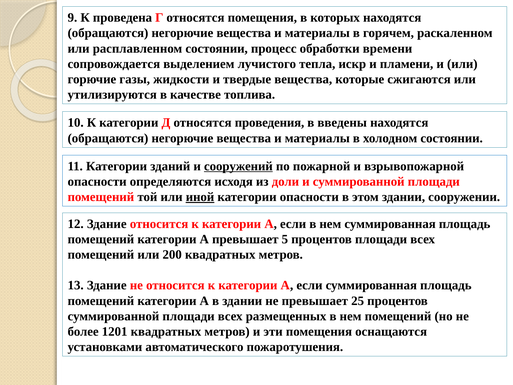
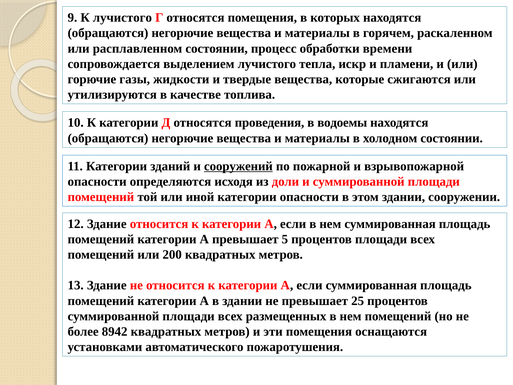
К проведена: проведена -> лучистого
введены: введены -> водоемы
иной underline: present -> none
1201: 1201 -> 8942
